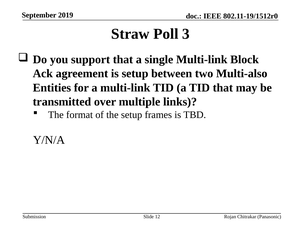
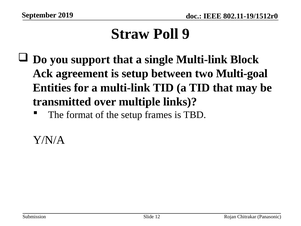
3: 3 -> 9
Multi-also: Multi-also -> Multi-goal
